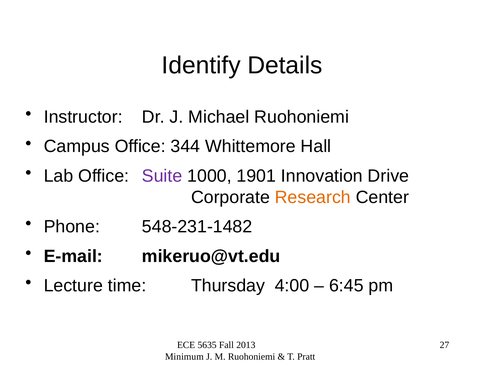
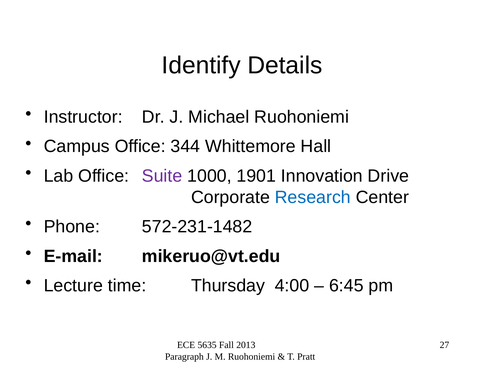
Research colour: orange -> blue
548-231-1482: 548-231-1482 -> 572-231-1482
Minimum: Minimum -> Paragraph
